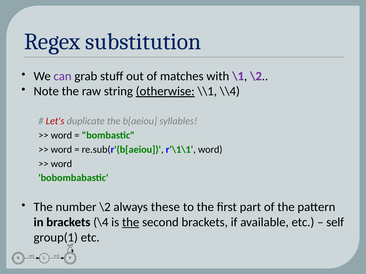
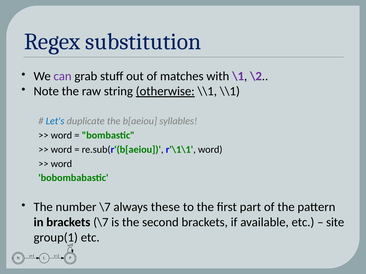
\\1 \\4: \\4 -> \\1
Let's colour: red -> blue
number \2: \2 -> \7
brackets \4: \4 -> \7
the at (131, 223) underline: present -> none
self: self -> site
